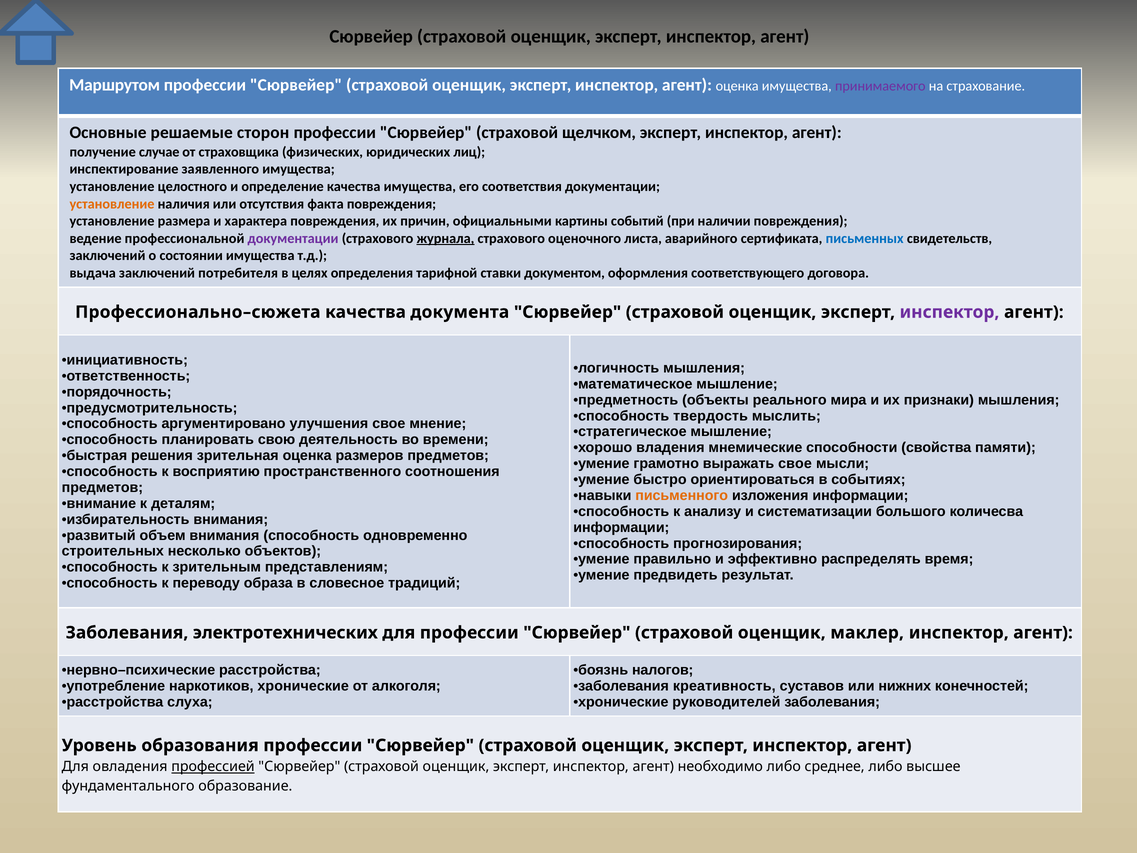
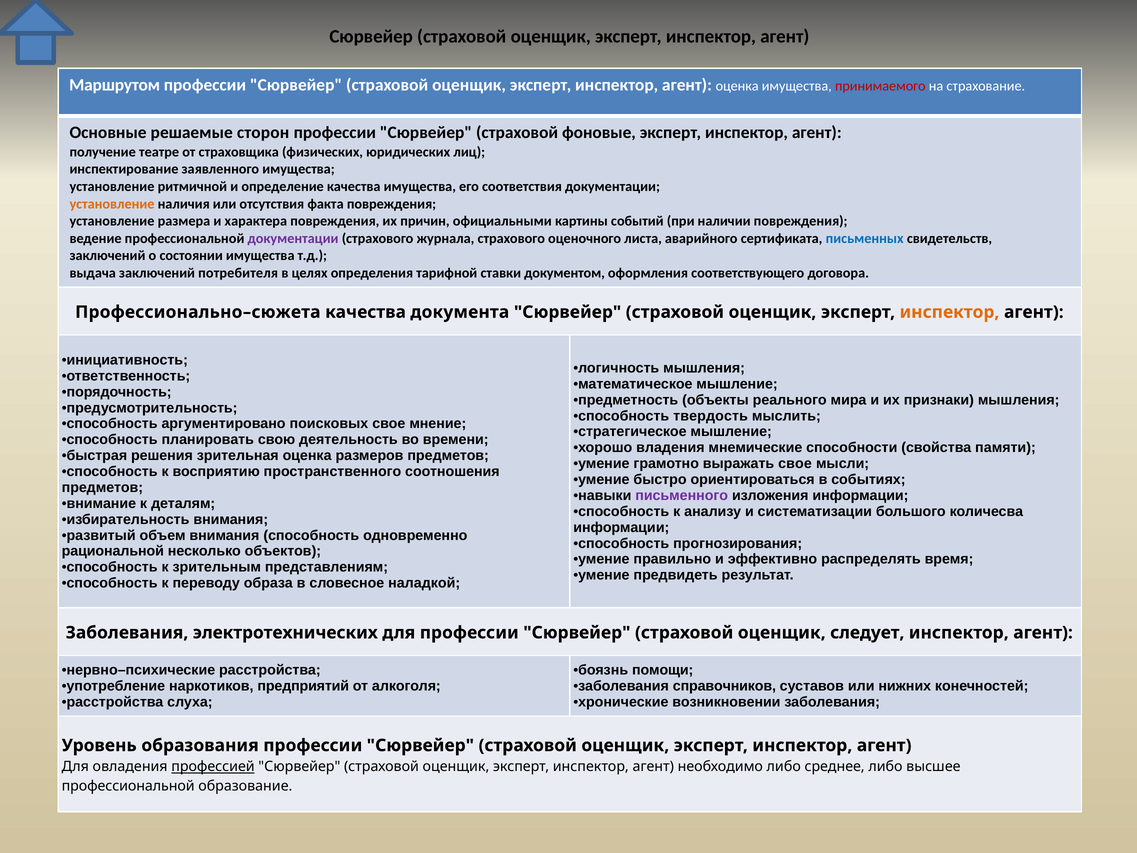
принимаемого colour: purple -> red
щелчком: щелчком -> фоновые
случае: случае -> театре
целостного: целостного -> ритмичной
журнала underline: present -> none
инспектор at (949, 312) colour: purple -> orange
улучшения: улучшения -> поисковых
письменного colour: orange -> purple
строительных: строительных -> рациональной
традиций: традиций -> наладкой
маклер: маклер -> следует
налогов: налогов -> помощи
наркотиков хронические: хронические -> предприятий
креативность: креативность -> справочников
руководителей: руководителей -> возникновении
фундаментального at (128, 786): фундаментального -> профессиональной
